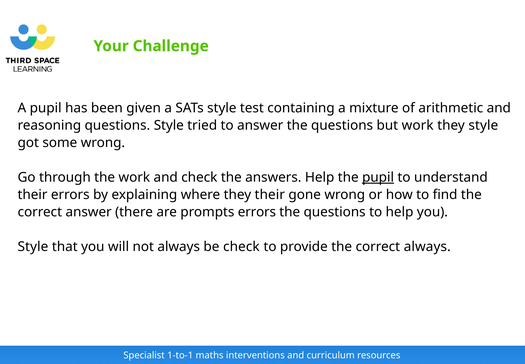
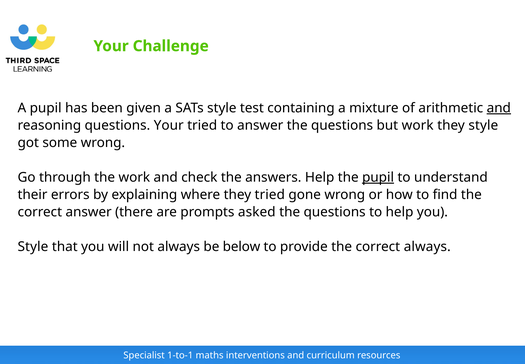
and at (499, 108) underline: none -> present
questions Style: Style -> Your
they their: their -> tried
prompts errors: errors -> asked
be check: check -> below
